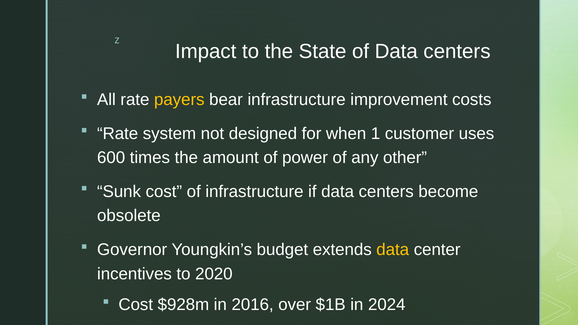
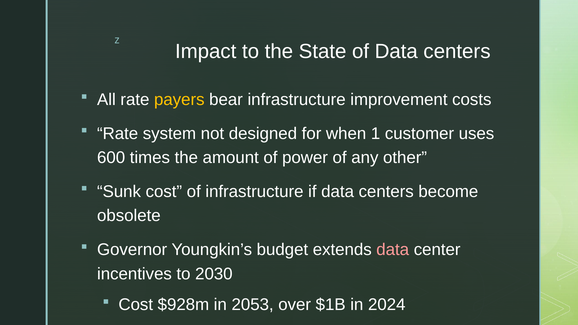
data at (393, 250) colour: yellow -> pink
2020: 2020 -> 2030
2016: 2016 -> 2053
